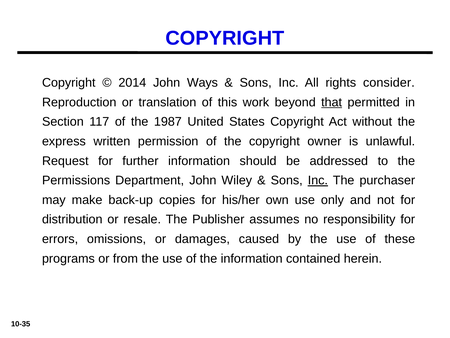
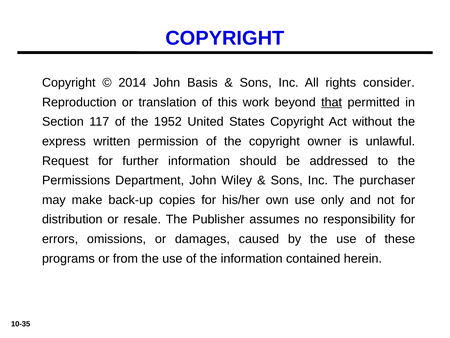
Ways: Ways -> Basis
1987: 1987 -> 1952
Inc at (318, 180) underline: present -> none
